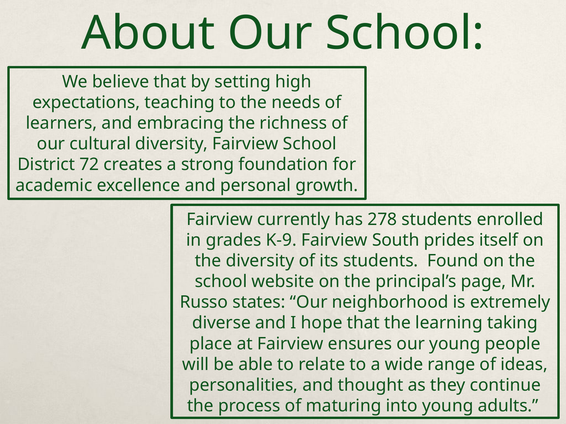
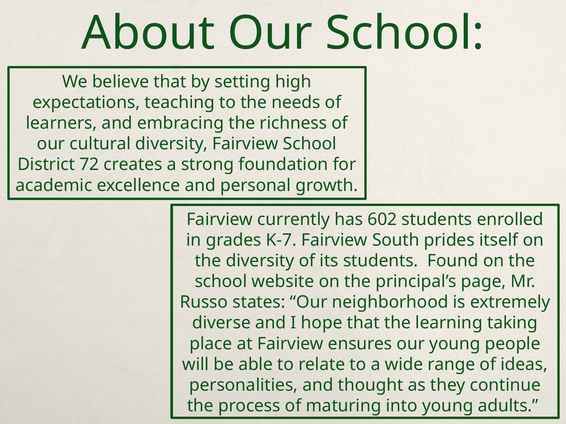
278: 278 -> 602
K-9: K-9 -> K-7
